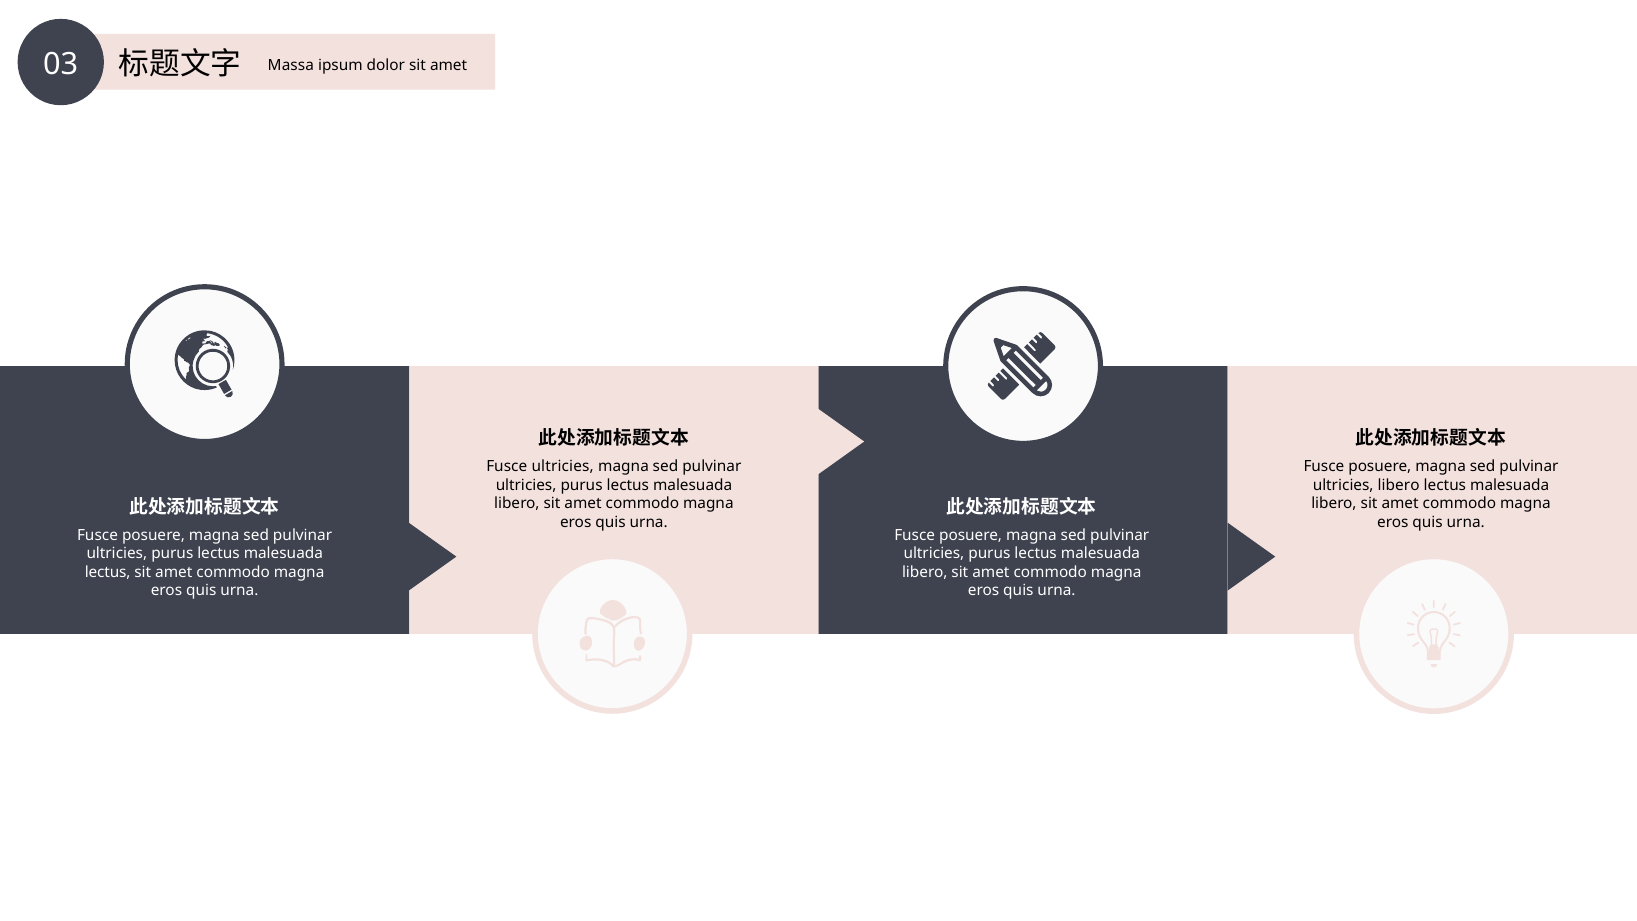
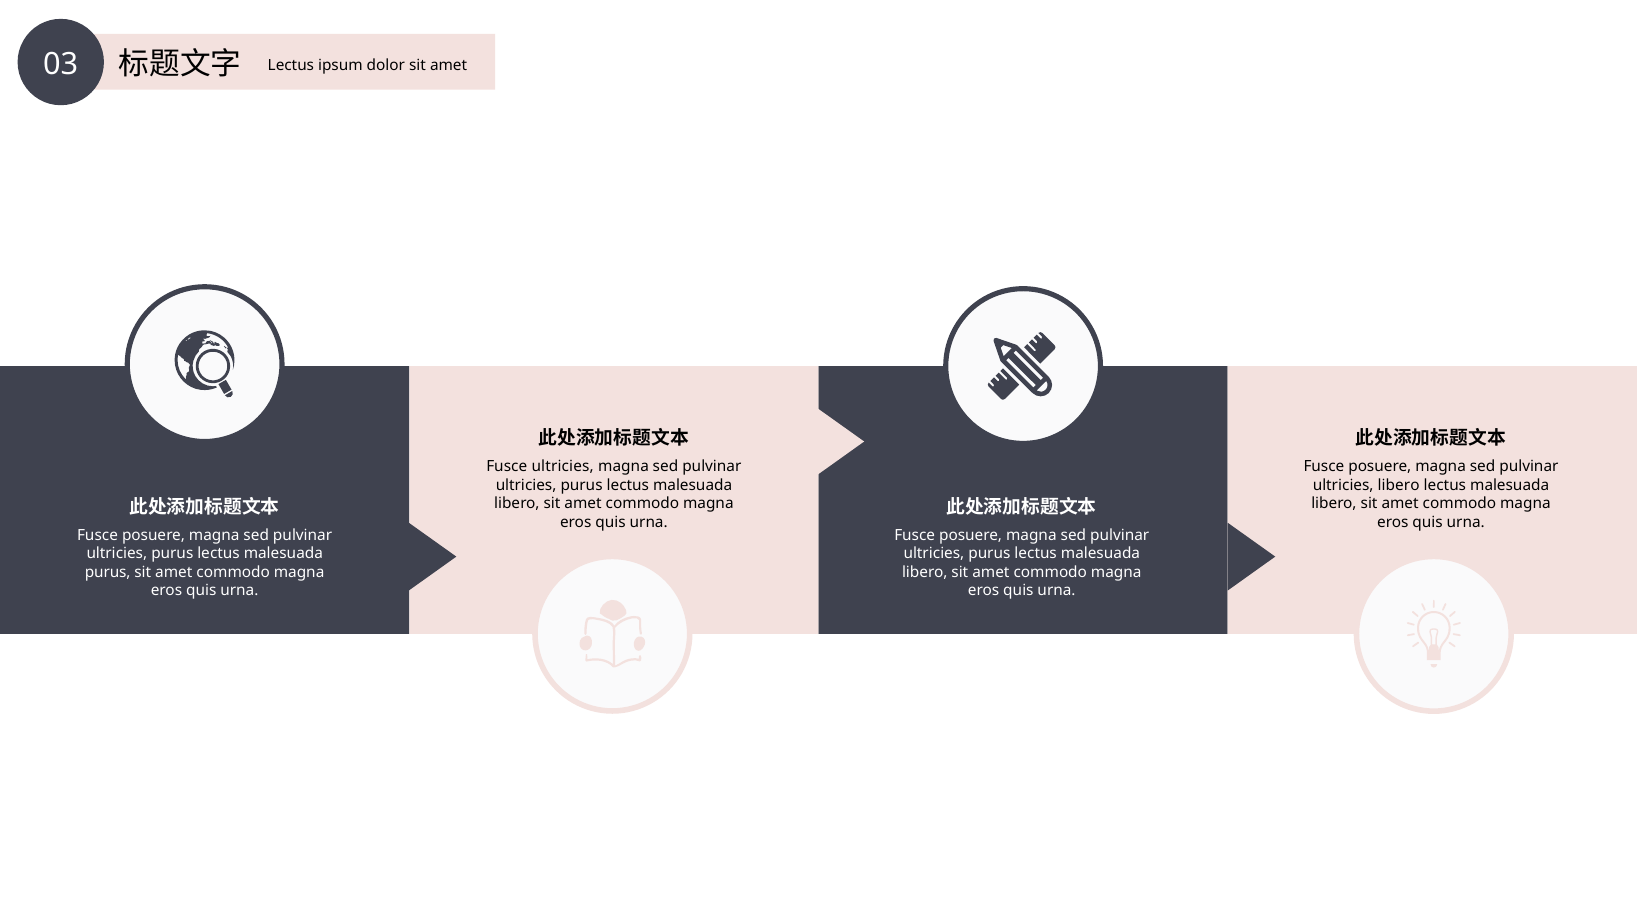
Massa at (291, 65): Massa -> Lectus
lectus at (108, 572): lectus -> purus
